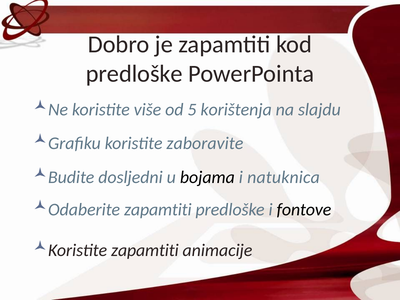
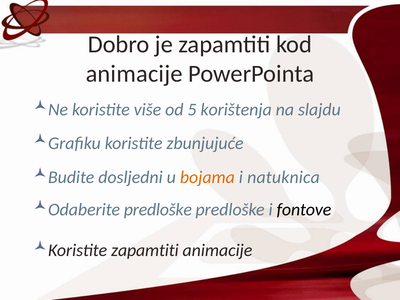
predloške at (134, 74): predloške -> animacije
zaboravite: zaboravite -> zbunjujuće
bojama colour: black -> orange
Odaberite zapamtiti: zapamtiti -> predloške
